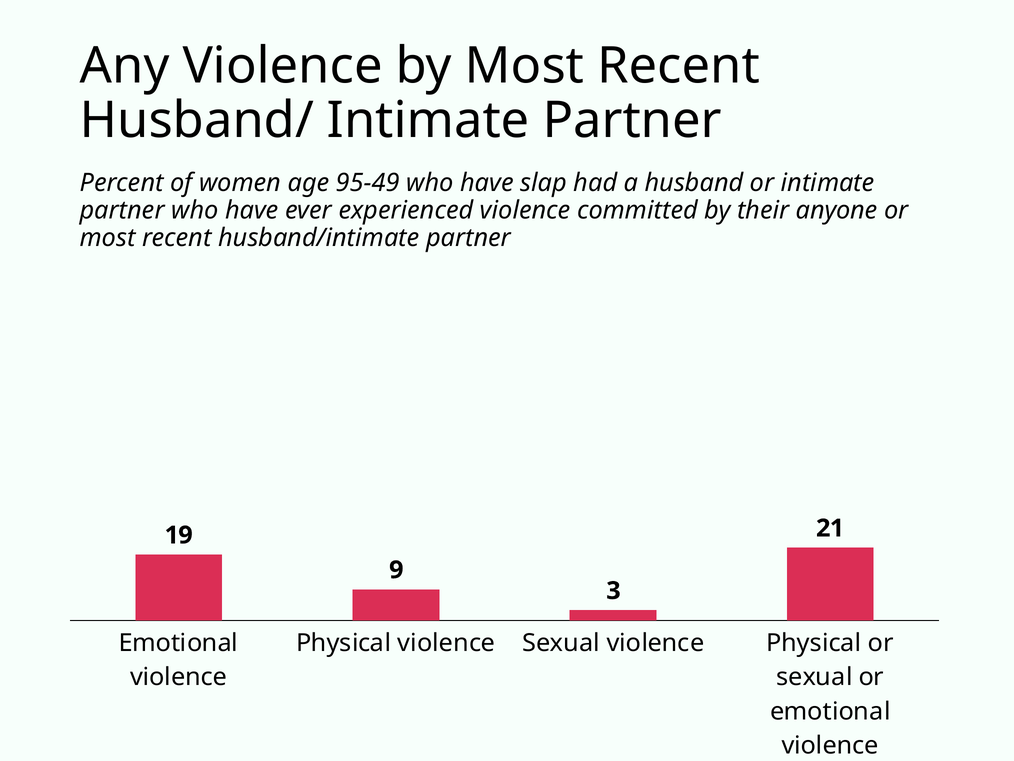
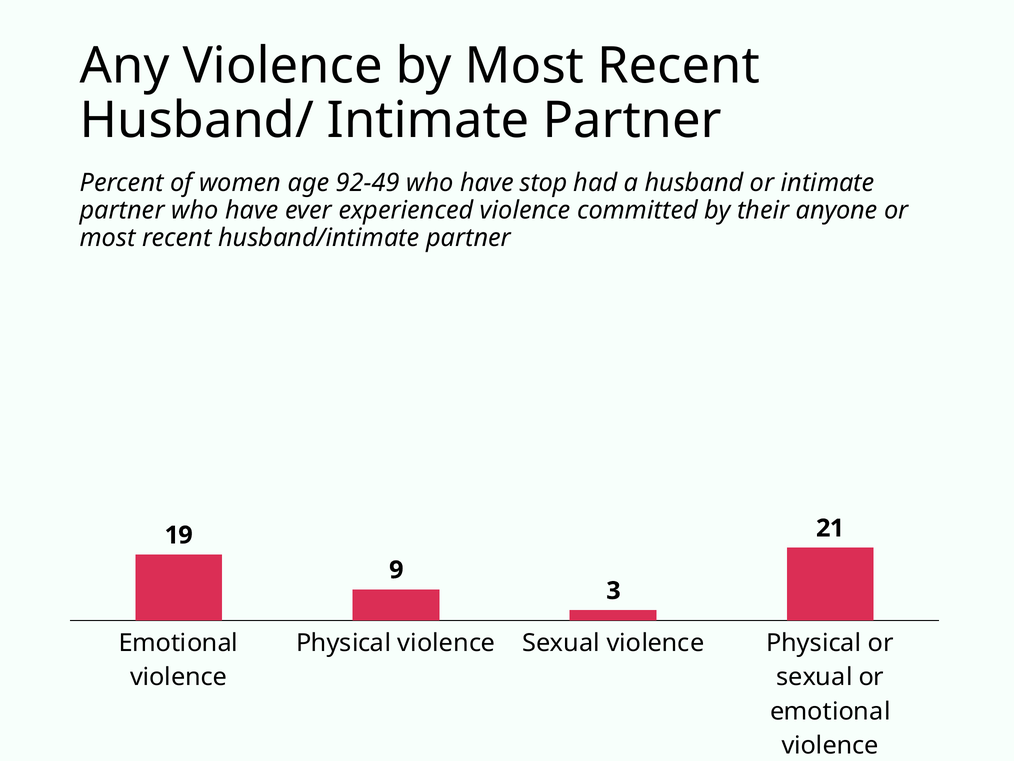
95-49: 95-49 -> 92-49
slap: slap -> stop
